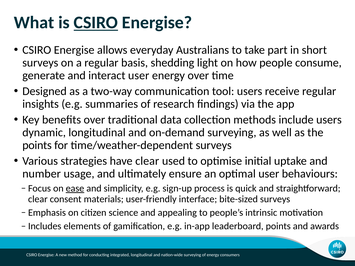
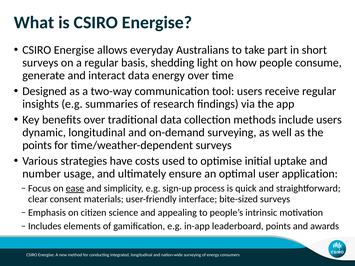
CSIRO at (96, 23) underline: present -> none
interact user: user -> data
have clear: clear -> costs
behaviours: behaviours -> application
